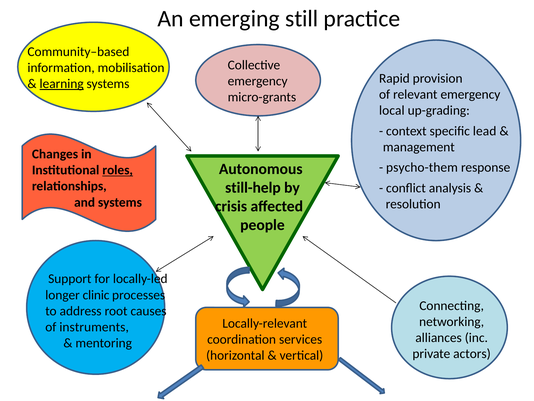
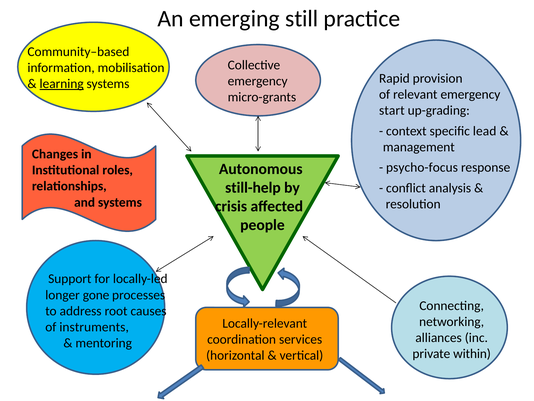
local: local -> start
psycho-them: psycho-them -> psycho-focus
roles underline: present -> none
clinic: clinic -> gone
actors: actors -> within
